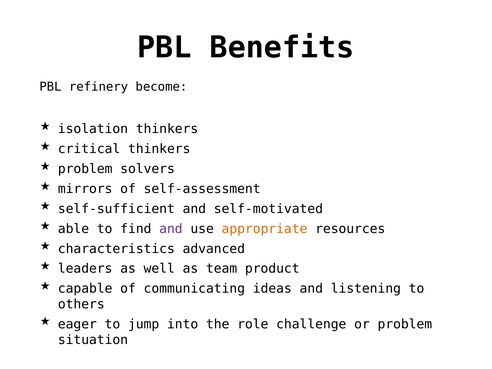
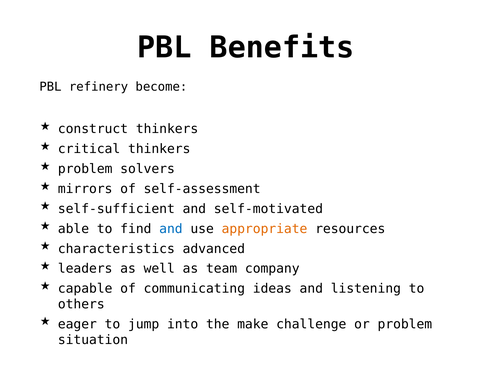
isolation: isolation -> construct
and at (171, 229) colour: purple -> blue
product: product -> company
role: role -> make
